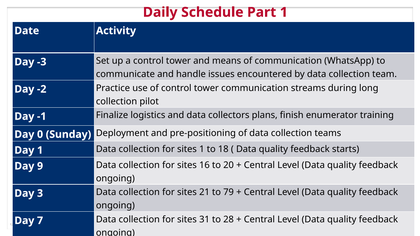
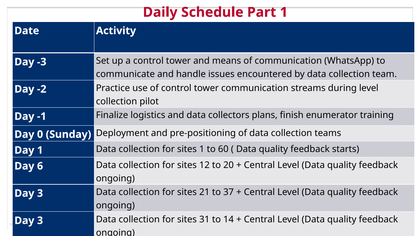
during long: long -> level
18: 18 -> 60
9 at (40, 166): 9 -> 6
16: 16 -> 12
79: 79 -> 37
7 at (40, 221): 7 -> 3
28: 28 -> 14
